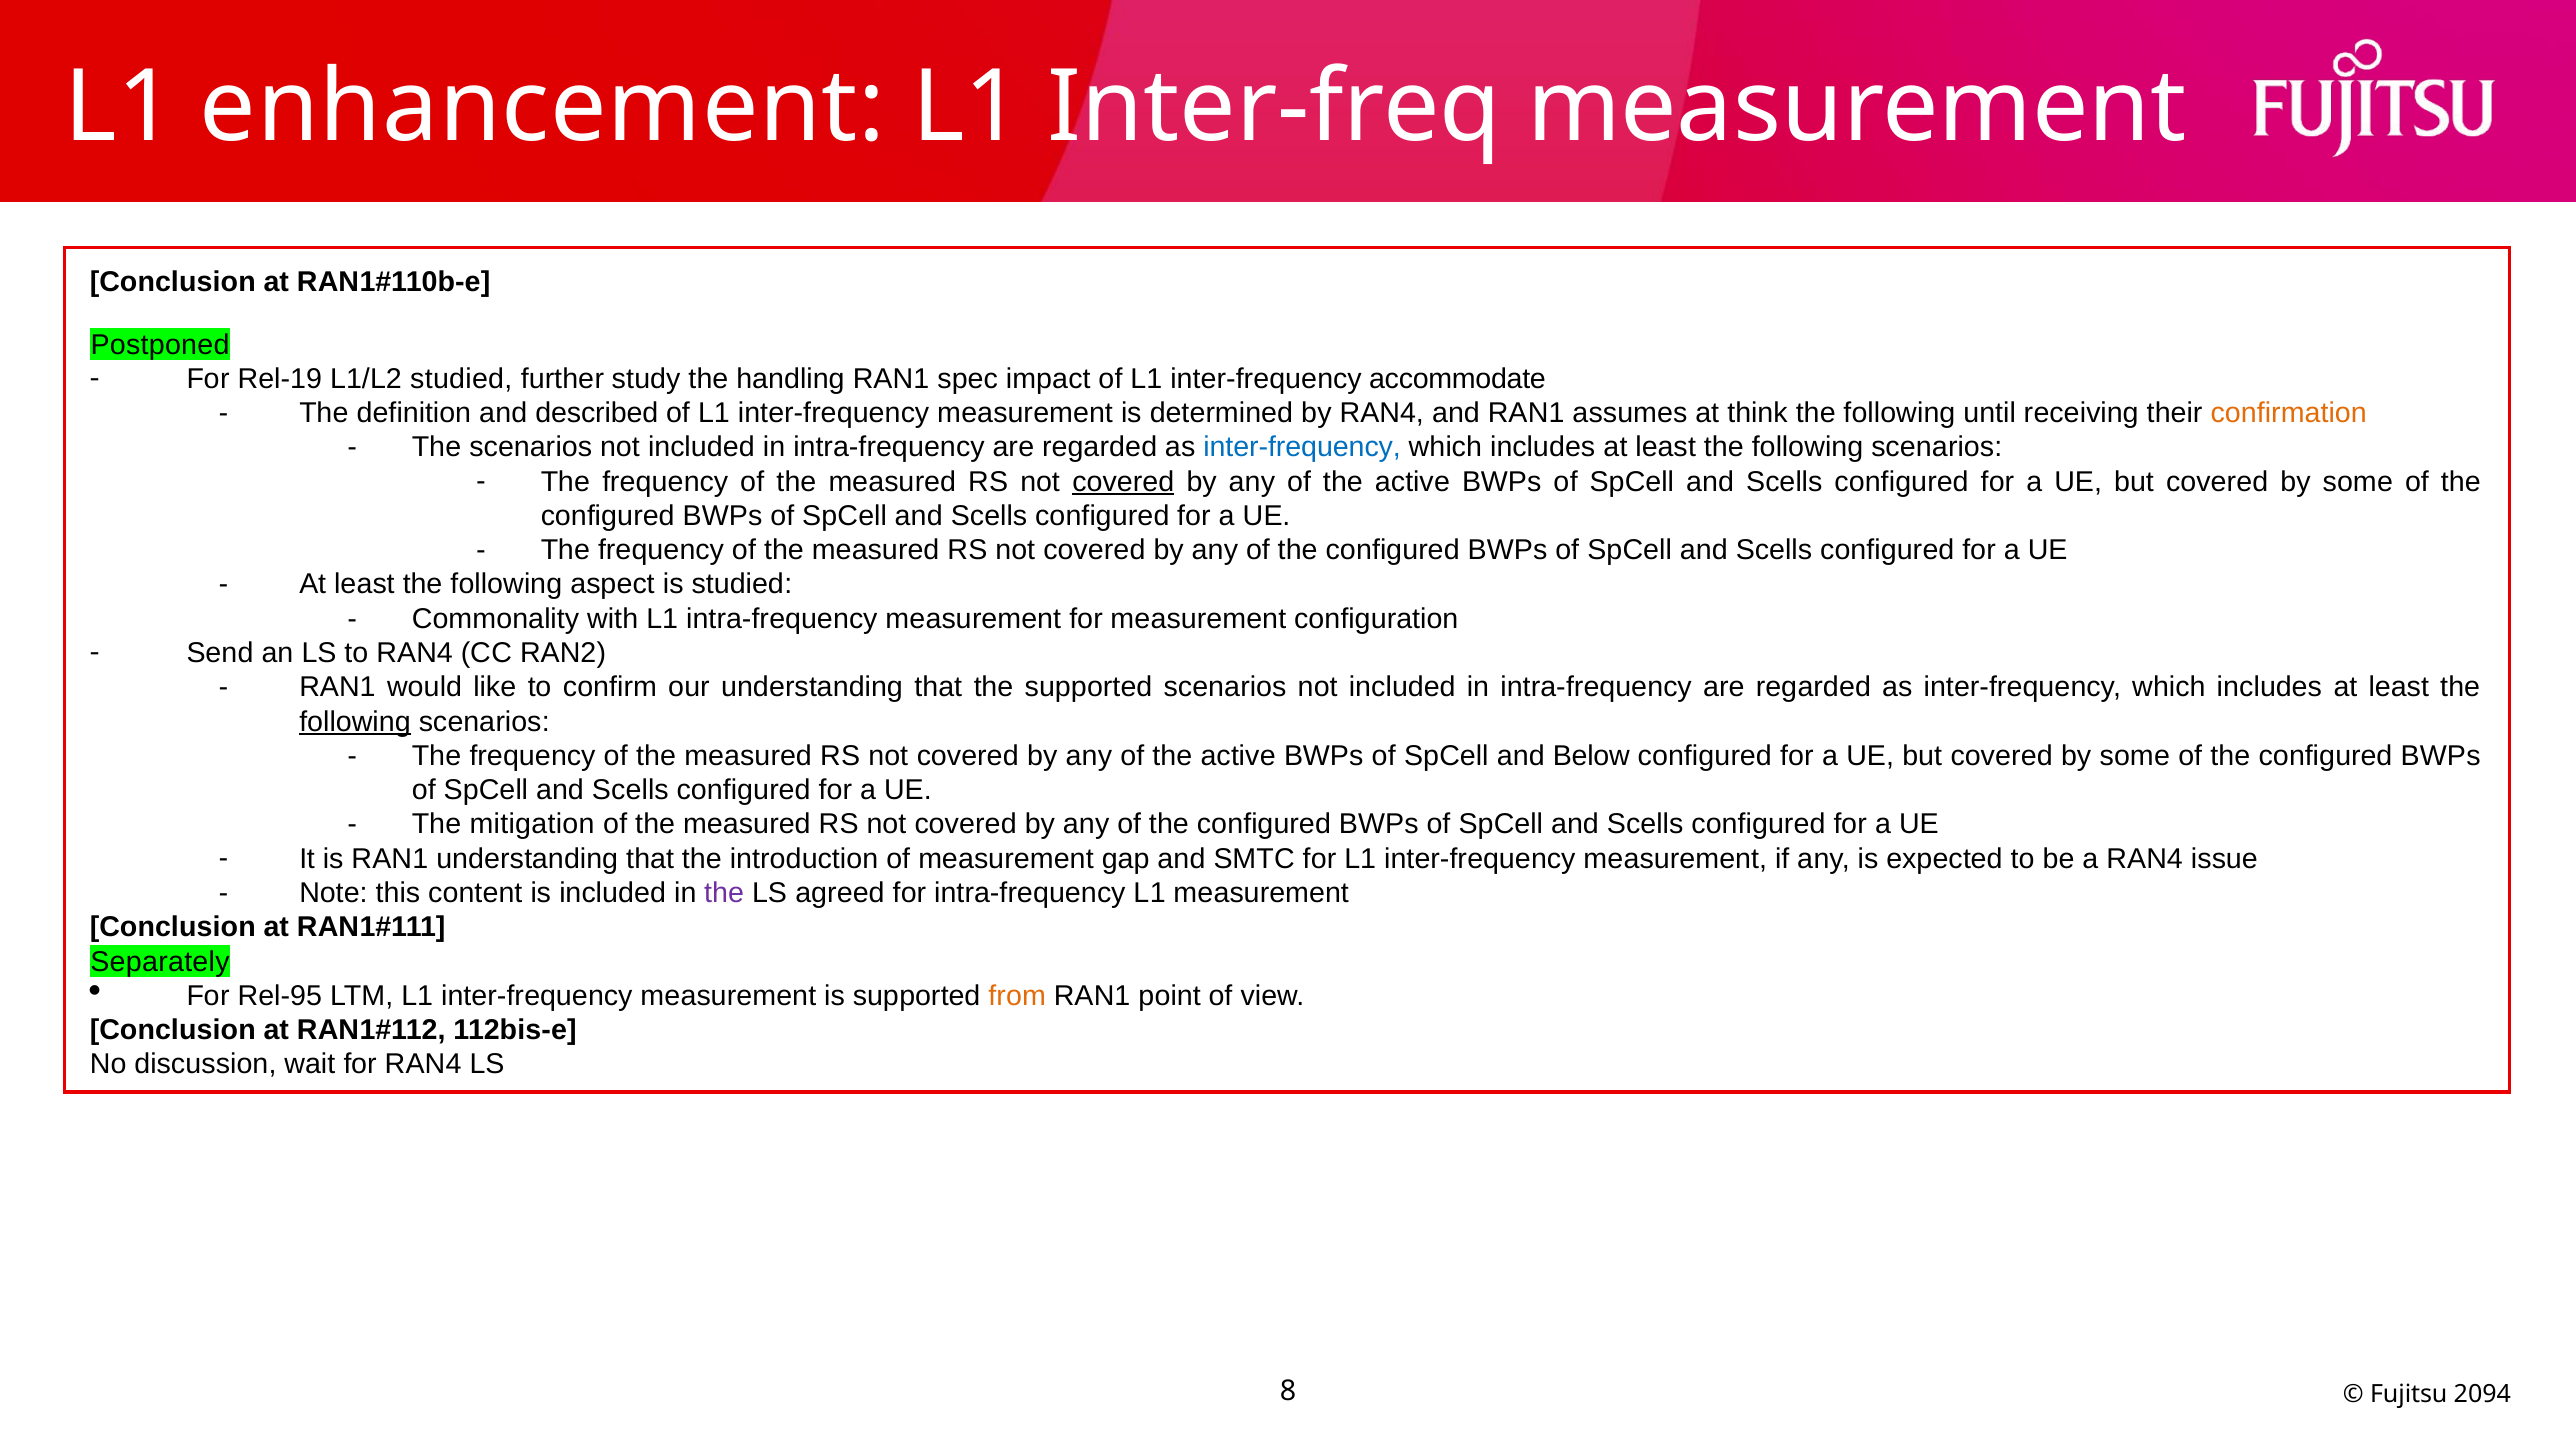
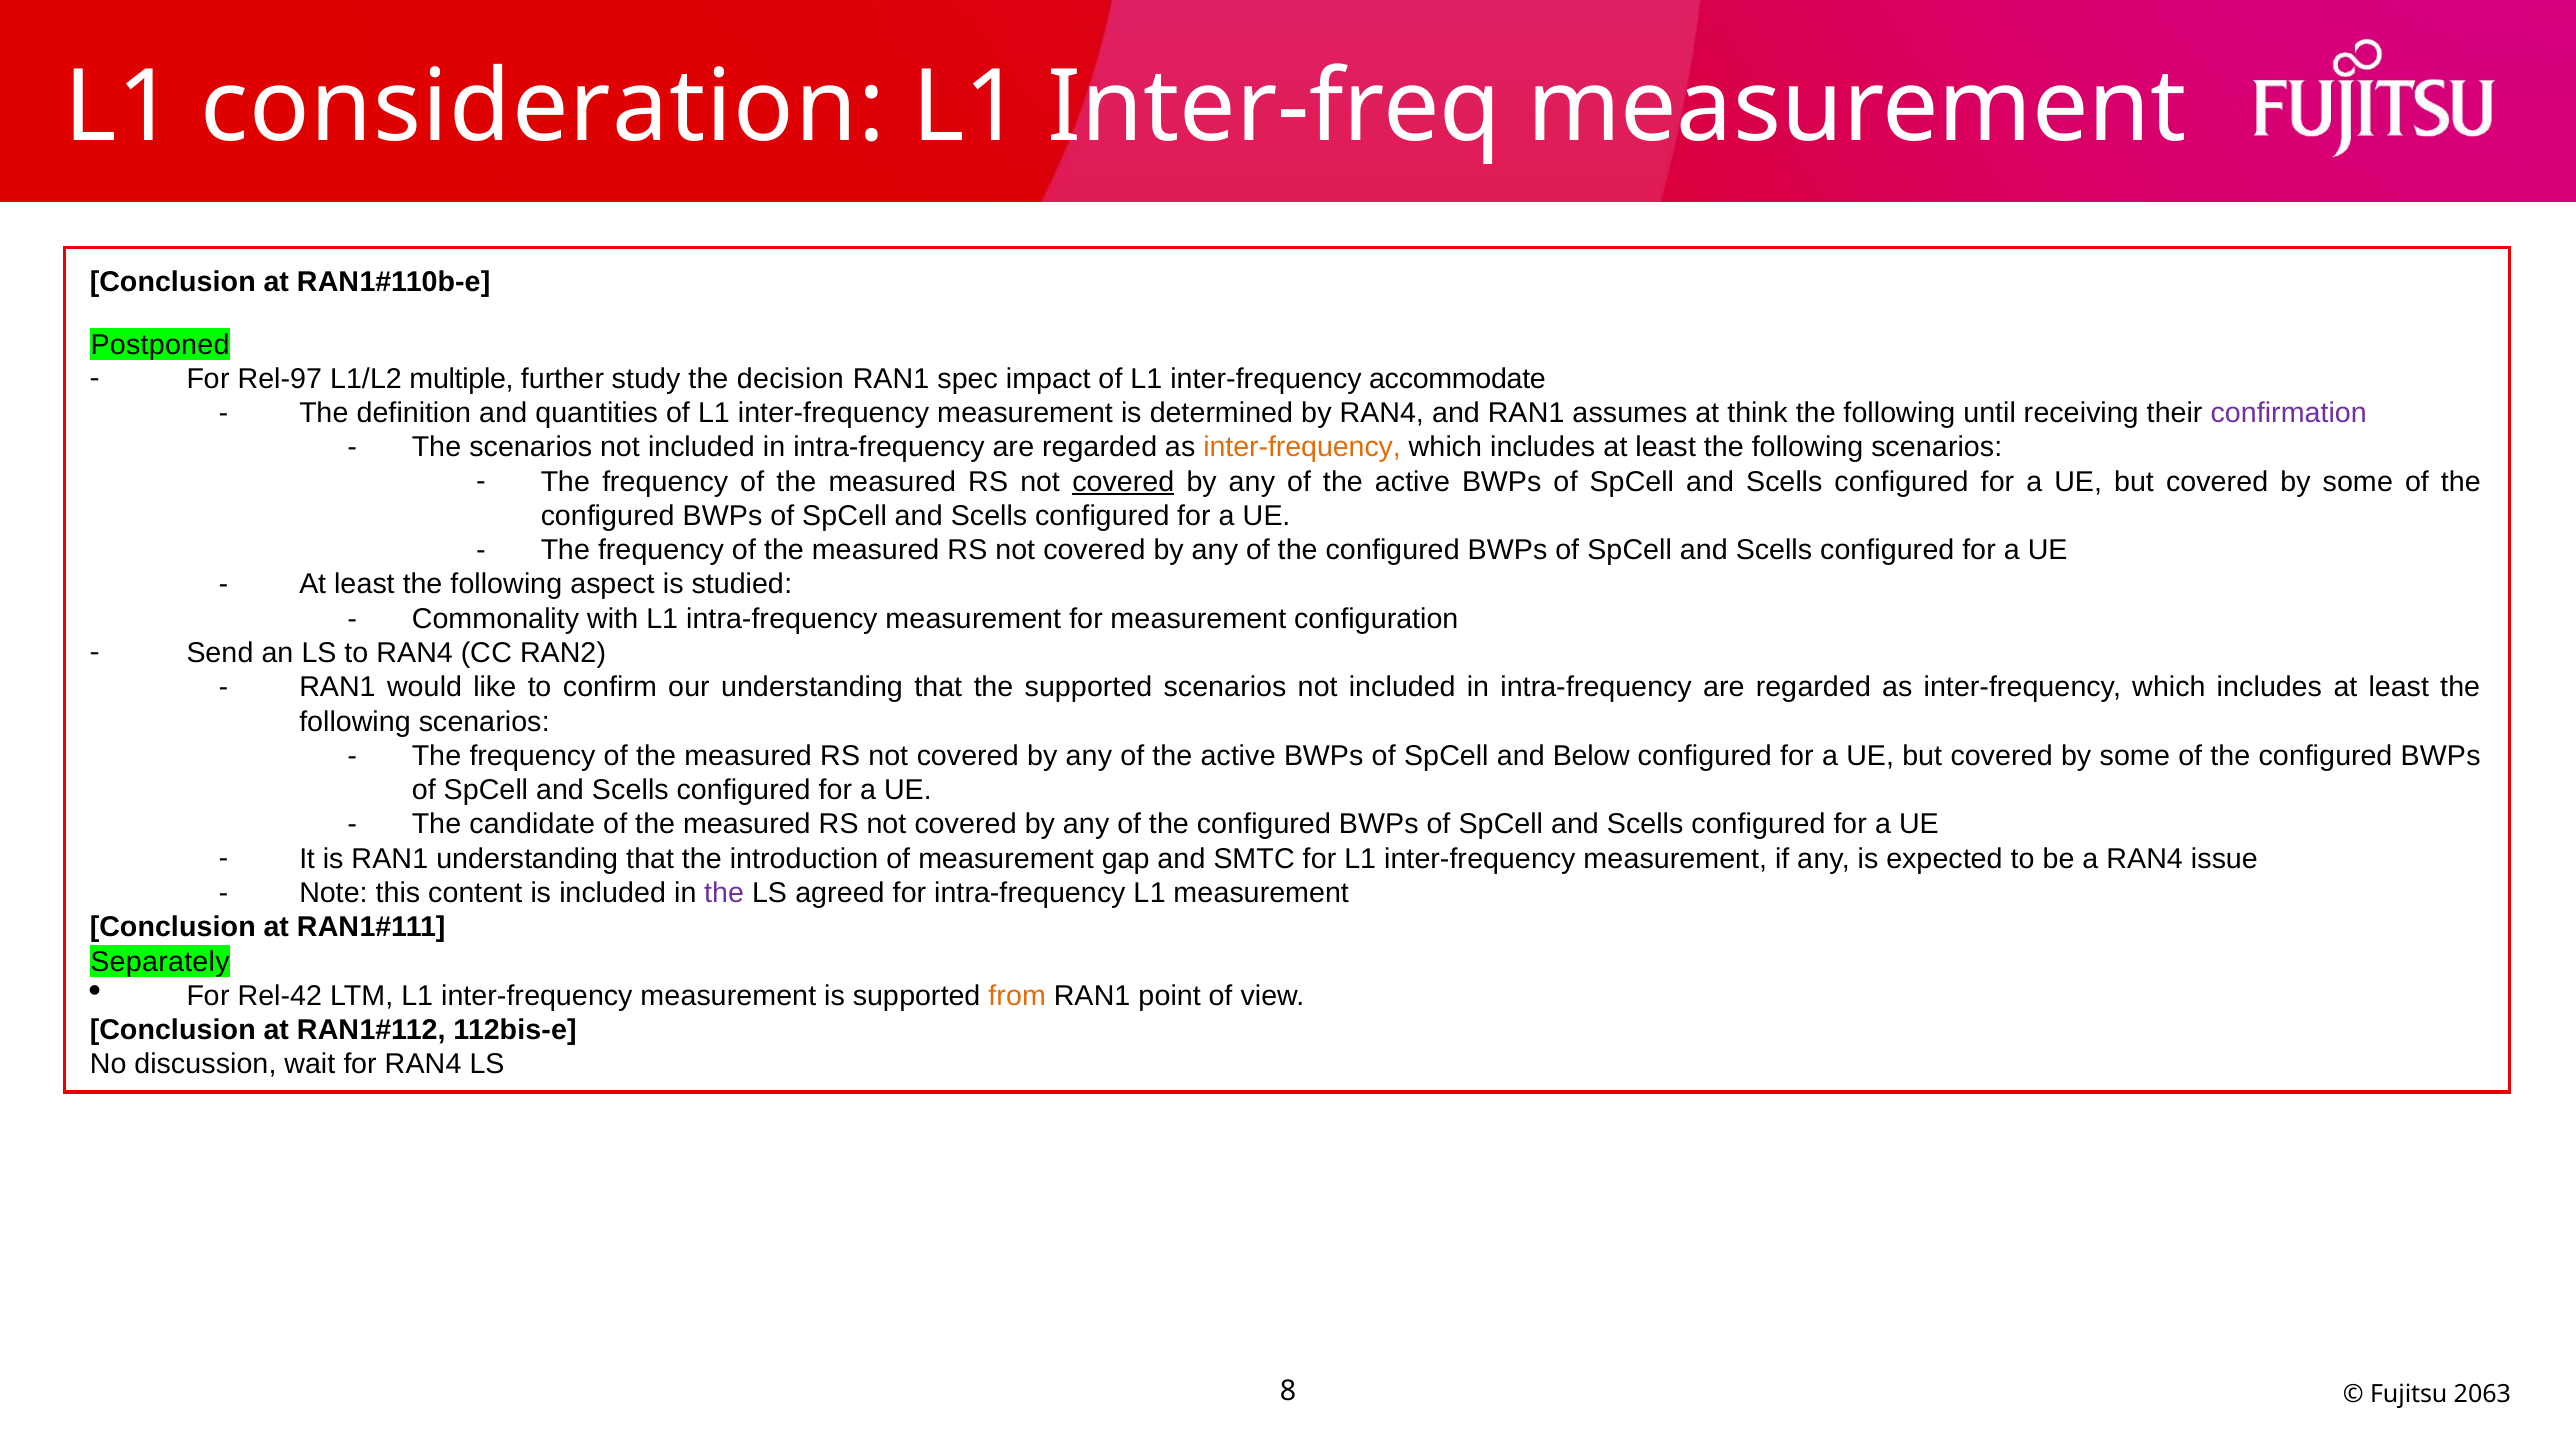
enhancement: enhancement -> consideration
Rel-19: Rel-19 -> Rel-97
L1/L2 studied: studied -> multiple
handling: handling -> decision
described: described -> quantities
confirmation colour: orange -> purple
inter-frequency at (1302, 447) colour: blue -> orange
following at (355, 722) underline: present -> none
mitigation: mitigation -> candidate
Rel-95: Rel-95 -> Rel-42
2094: 2094 -> 2063
